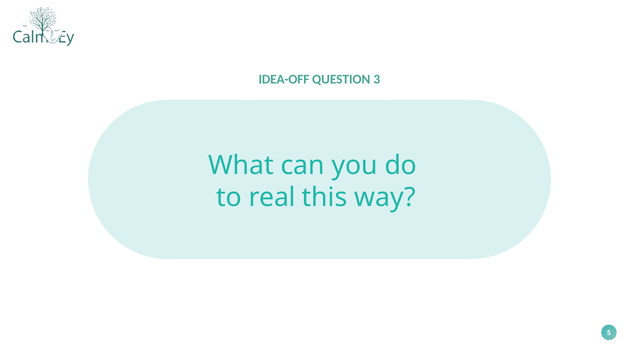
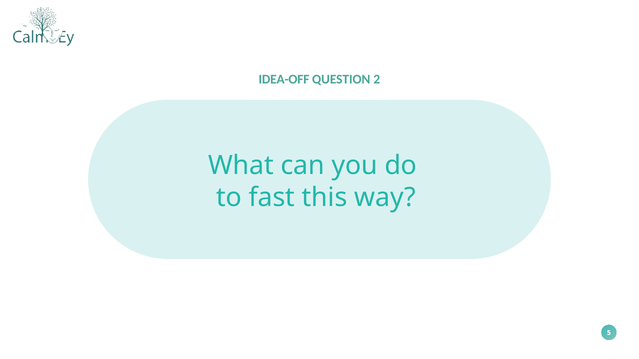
3: 3 -> 2
real: real -> fast
